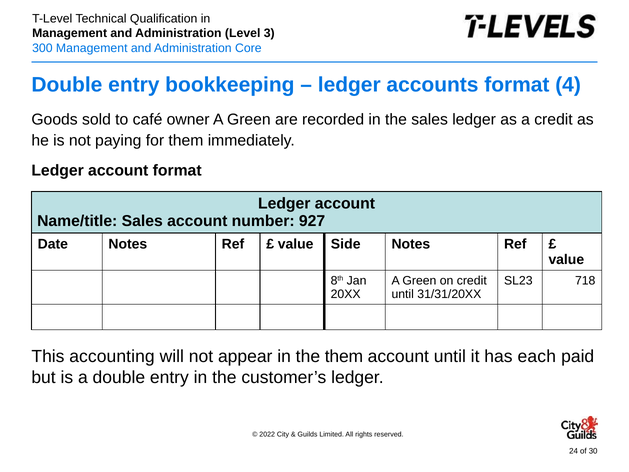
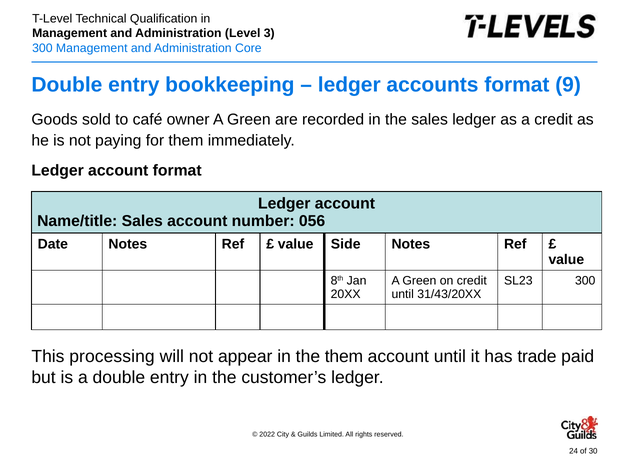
4: 4 -> 9
927: 927 -> 056
SL23 718: 718 -> 300
31/31/20XX: 31/31/20XX -> 31/43/20XX
accounting: accounting -> processing
each: each -> trade
